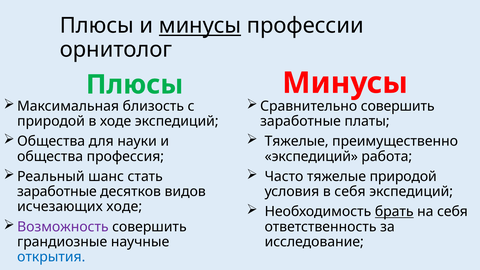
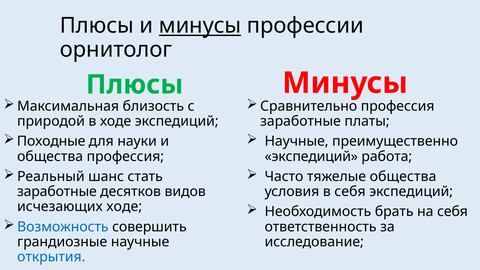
Сравнительно совершить: совершить -> профессия
Общества at (51, 141): Общества -> Походные
Тяжелые at (297, 141): Тяжелые -> Научные
тяжелые природой: природой -> общества
брать underline: present -> none
Возможность colour: purple -> blue
